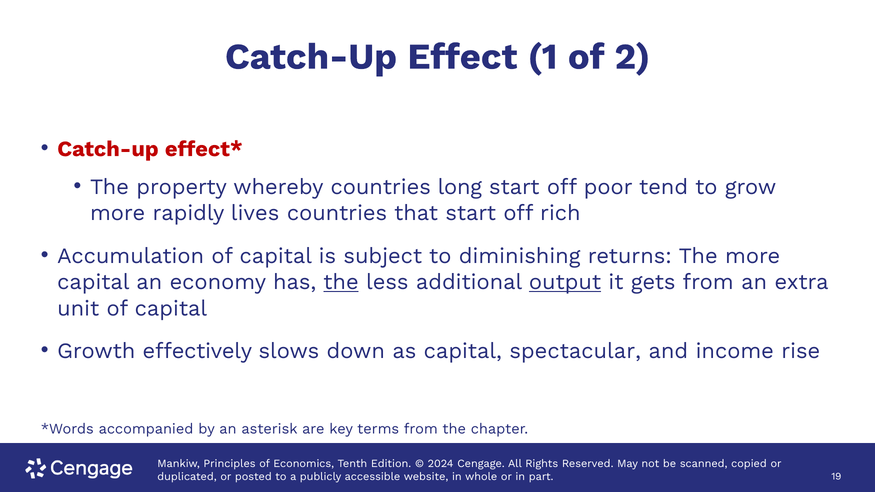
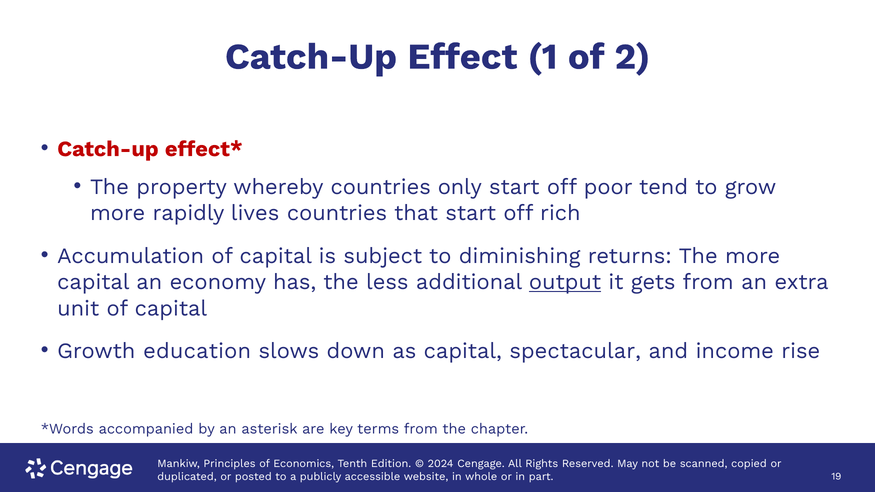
long: long -> only
the at (341, 282) underline: present -> none
effectively: effectively -> education
